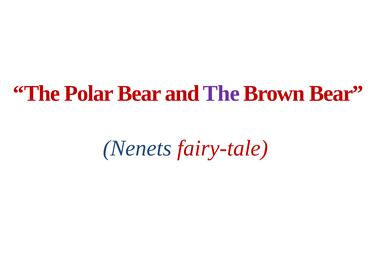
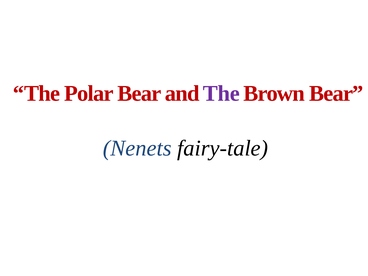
fairy-tale colour: red -> black
